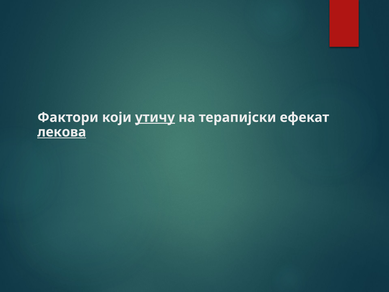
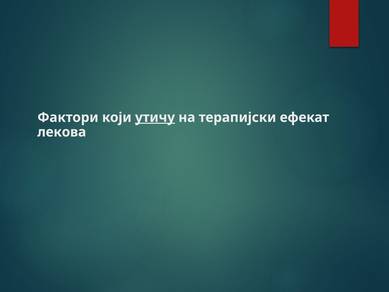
лекова underline: present -> none
